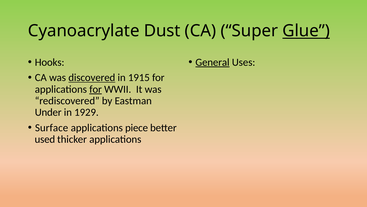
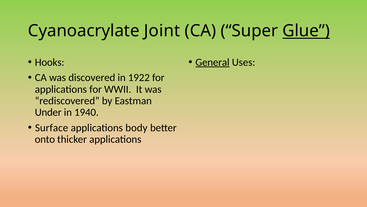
Dust: Dust -> Joint
discovered underline: present -> none
1915: 1915 -> 1922
for at (96, 89) underline: present -> none
1929: 1929 -> 1940
piece: piece -> body
used: used -> onto
